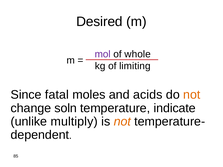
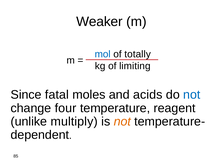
Desired: Desired -> Weaker
mol colour: purple -> blue
whole: whole -> totally
not at (192, 95) colour: orange -> blue
soln: soln -> four
indicate: indicate -> reagent
